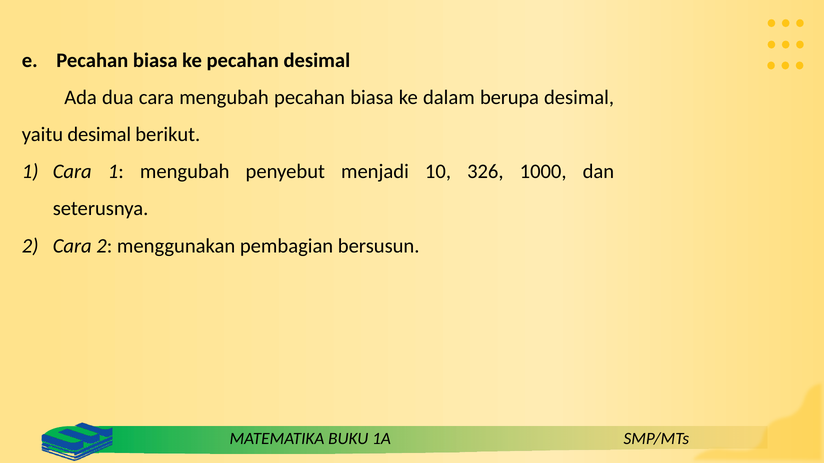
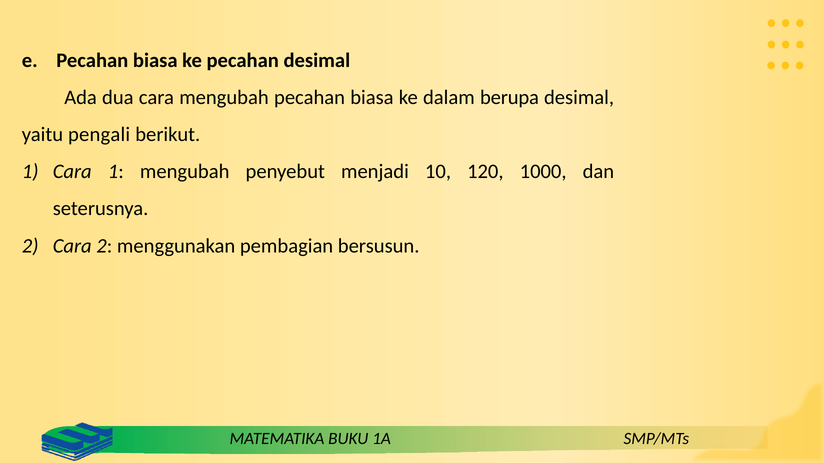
yaitu desimal: desimal -> pengali
326: 326 -> 120
